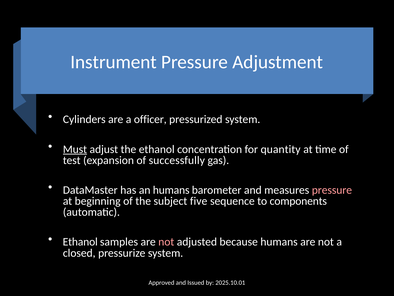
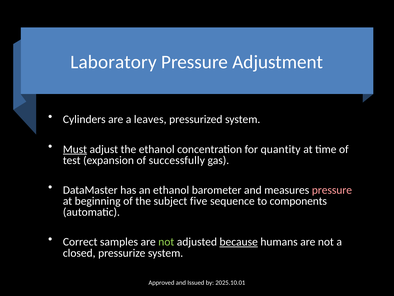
Instrument: Instrument -> Laboratory
officer: officer -> leaves
an humans: humans -> ethanol
Ethanol at (80, 241): Ethanol -> Correct
not at (166, 241) colour: pink -> light green
because underline: none -> present
